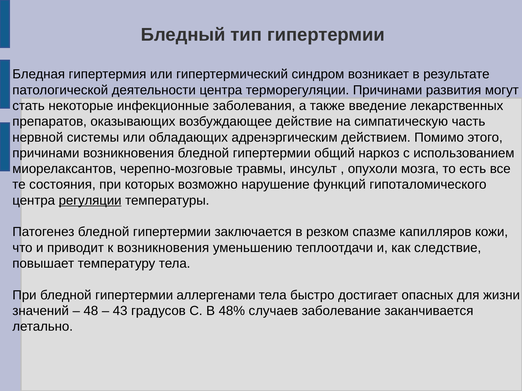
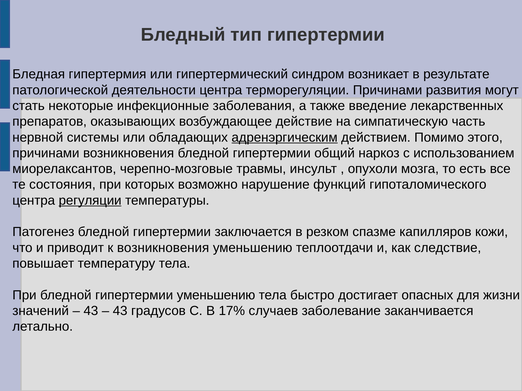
адренэргическим underline: none -> present
гипертермии аллергенами: аллергенами -> уменьшению
48 at (91, 311): 48 -> 43
48%: 48% -> 17%
